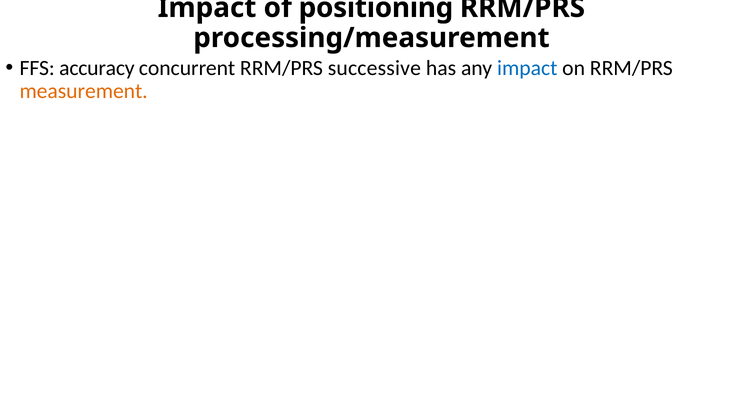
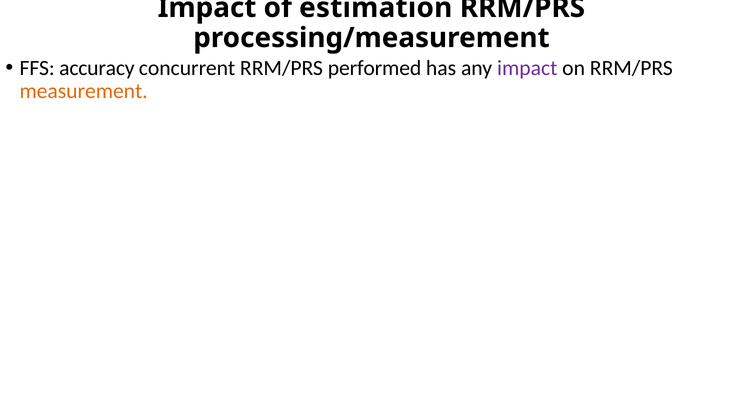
positioning: positioning -> estimation
successive: successive -> performed
impact at (527, 68) colour: blue -> purple
